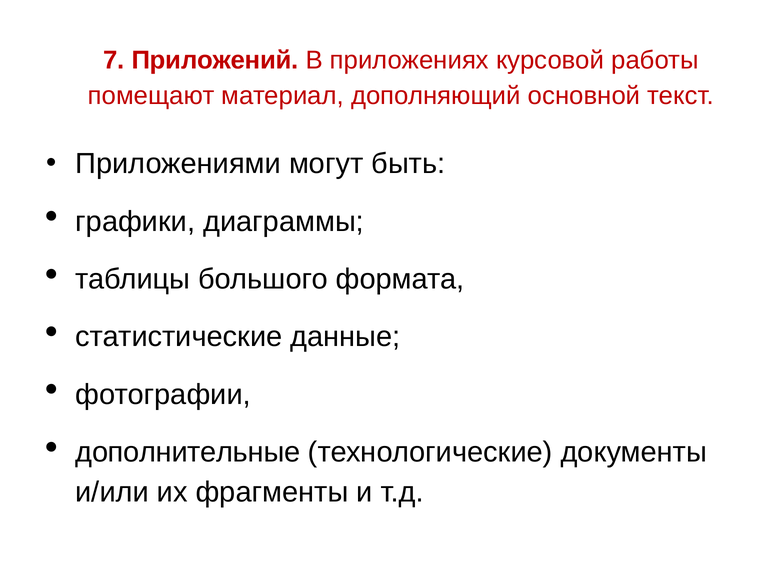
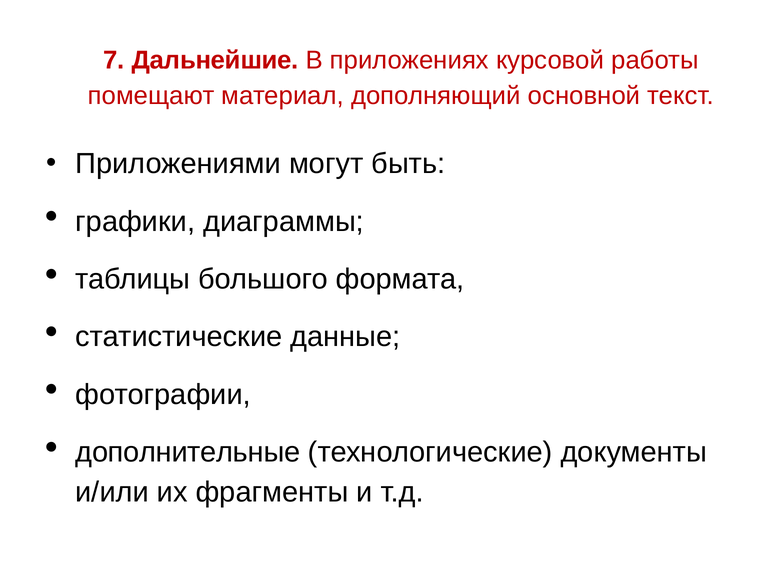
Приложений: Приложений -> Дальнейшие
